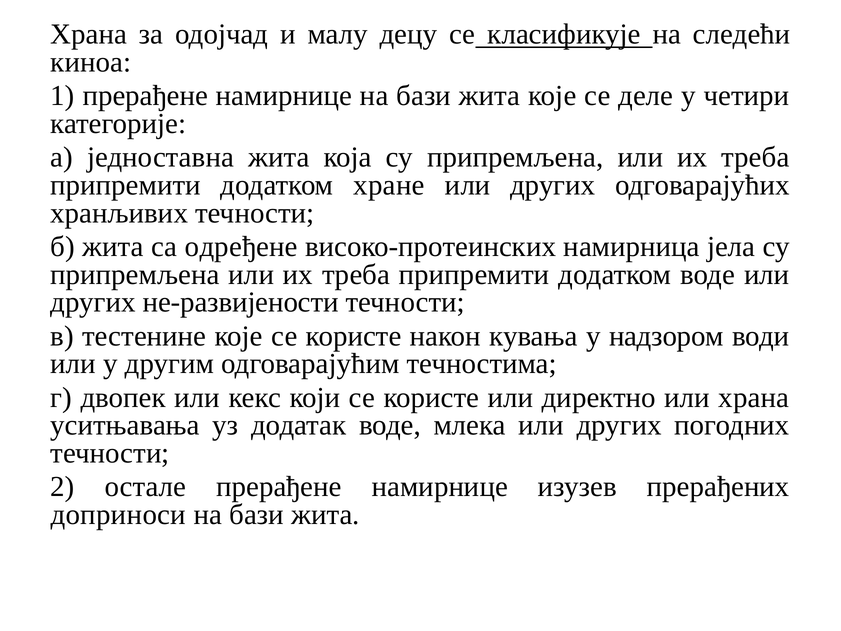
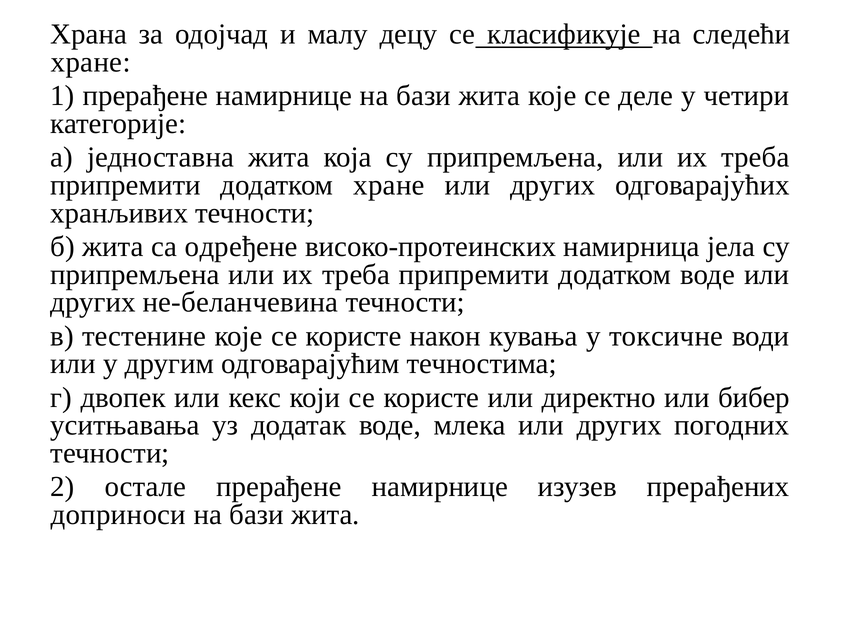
киноа at (91, 62): киноа -> хране
не-развијености: не-развијености -> не-беланчевина
надзором: надзором -> токсичне
или храна: храна -> бибер
